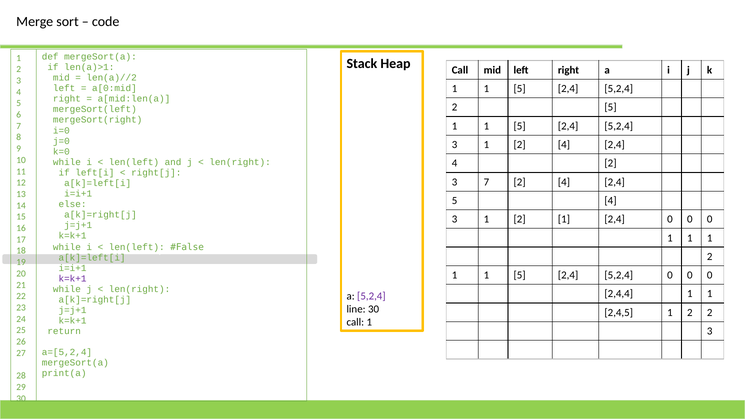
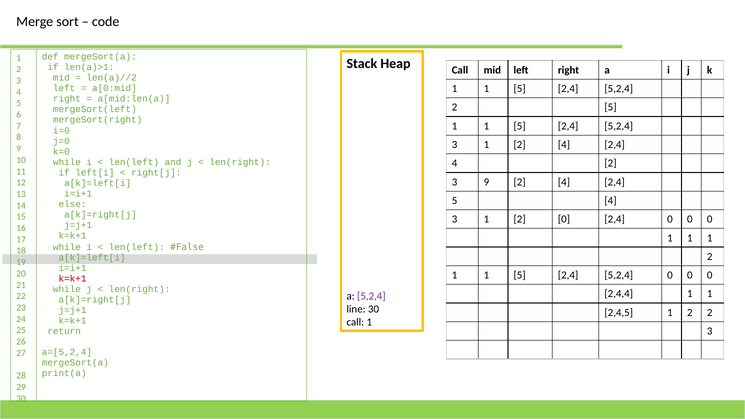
3 7: 7 -> 9
3 1 2 1: 1 -> 0
k=k+1 at (73, 279) colour: purple -> red
